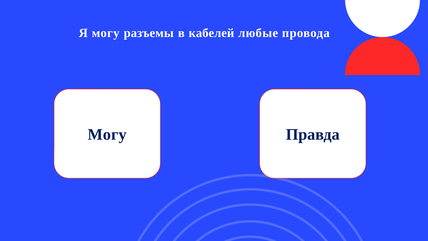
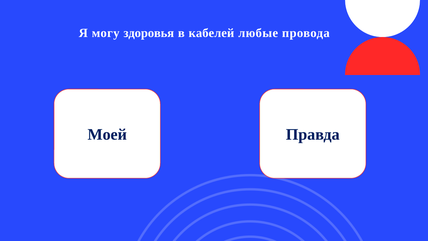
разъемы: разъемы -> здоровья
Могу at (107, 135): Могу -> Моей
